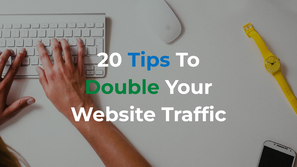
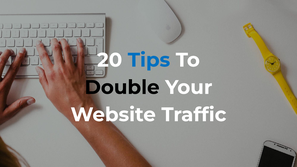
Double colour: green -> black
